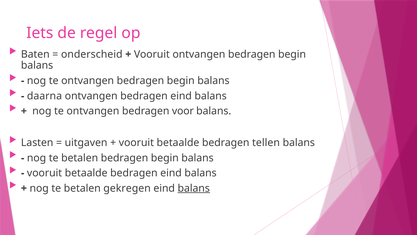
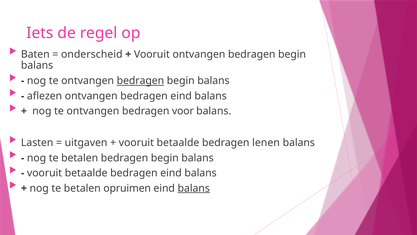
bedragen at (140, 81) underline: none -> present
daarna: daarna -> aflezen
tellen: tellen -> lenen
gekregen: gekregen -> opruimen
